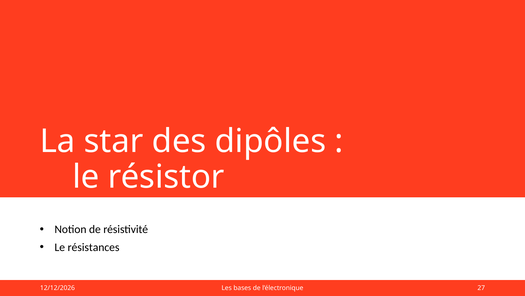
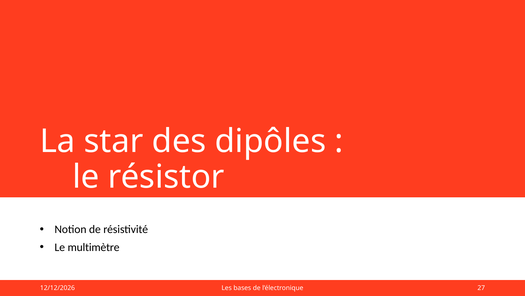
résistances: résistances -> multimètre
